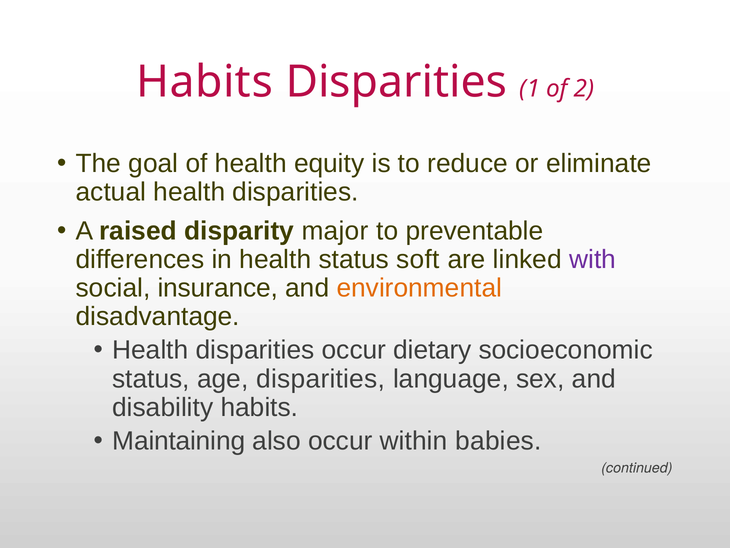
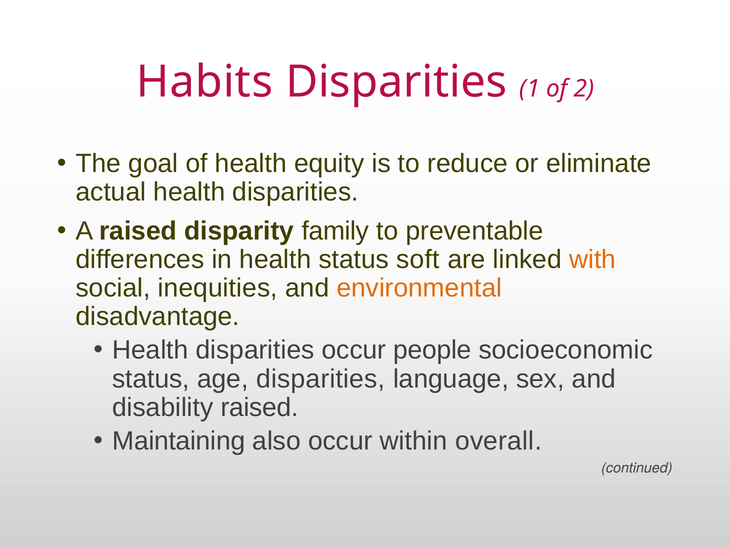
major: major -> family
with colour: purple -> orange
insurance: insurance -> inequities
dietary: dietary -> people
disability habits: habits -> raised
babies: babies -> overall
